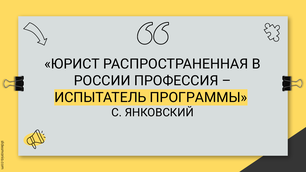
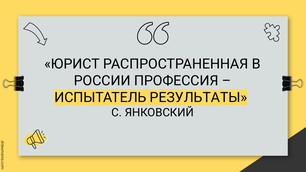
ПРОГРАММЫ: ПРОГРАММЫ -> РЕЗУЛЬТАТЫ
